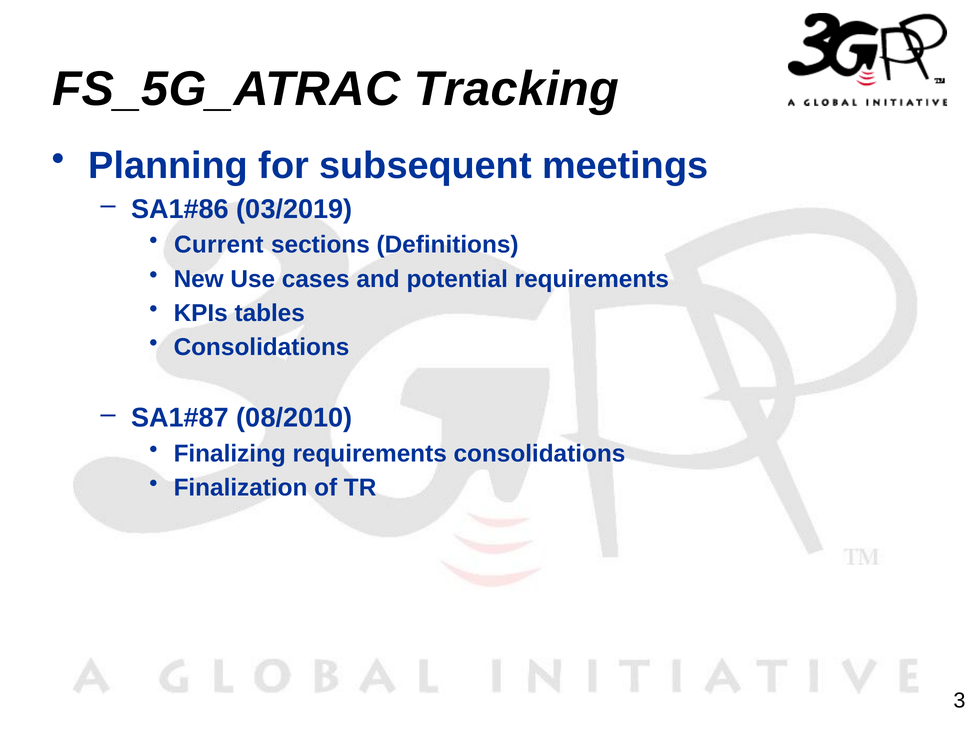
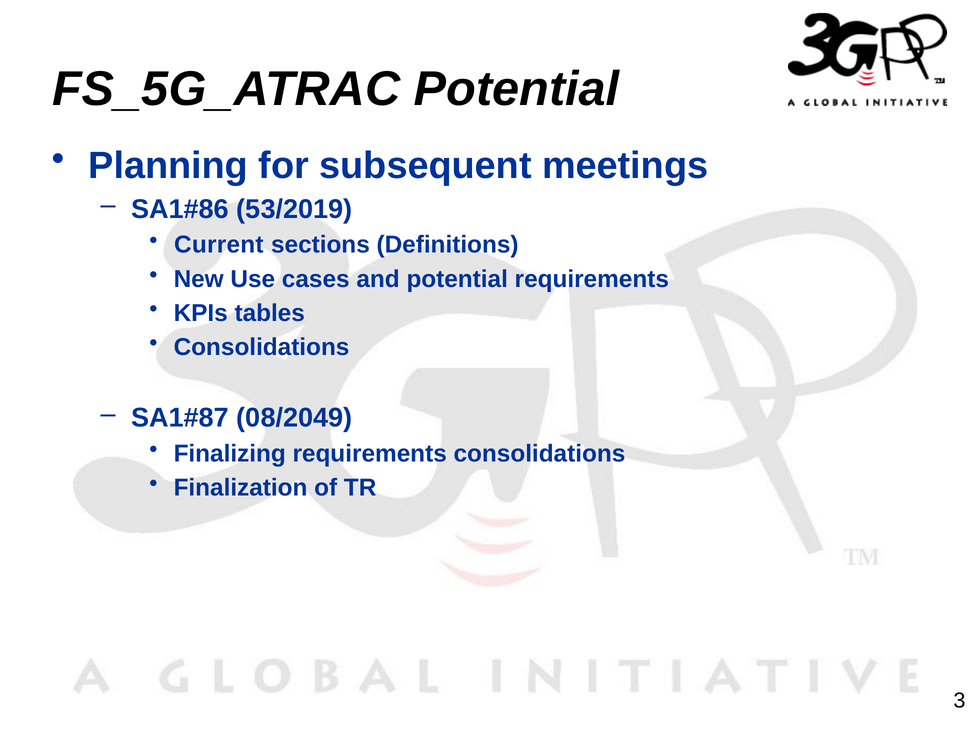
FS_5G_ATRAC Tracking: Tracking -> Potential
03/2019: 03/2019 -> 53/2019
08/2010: 08/2010 -> 08/2049
